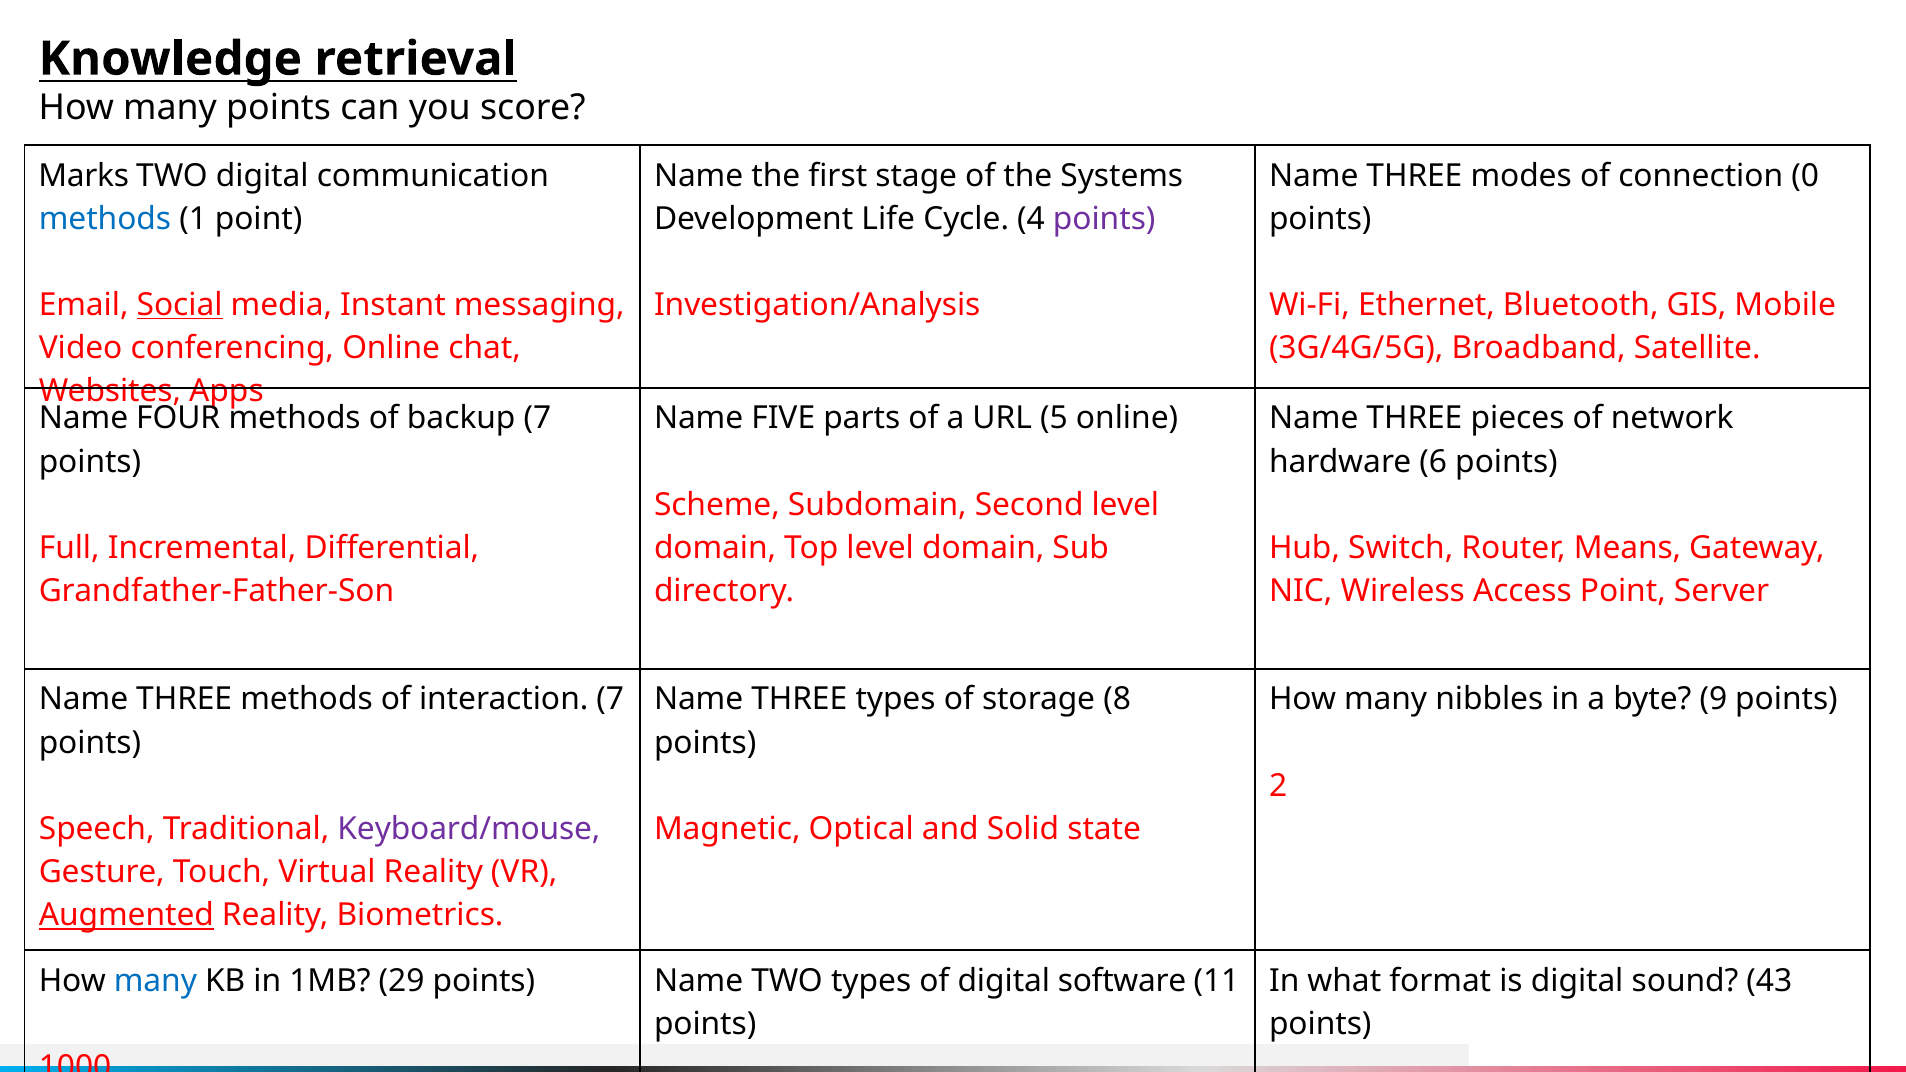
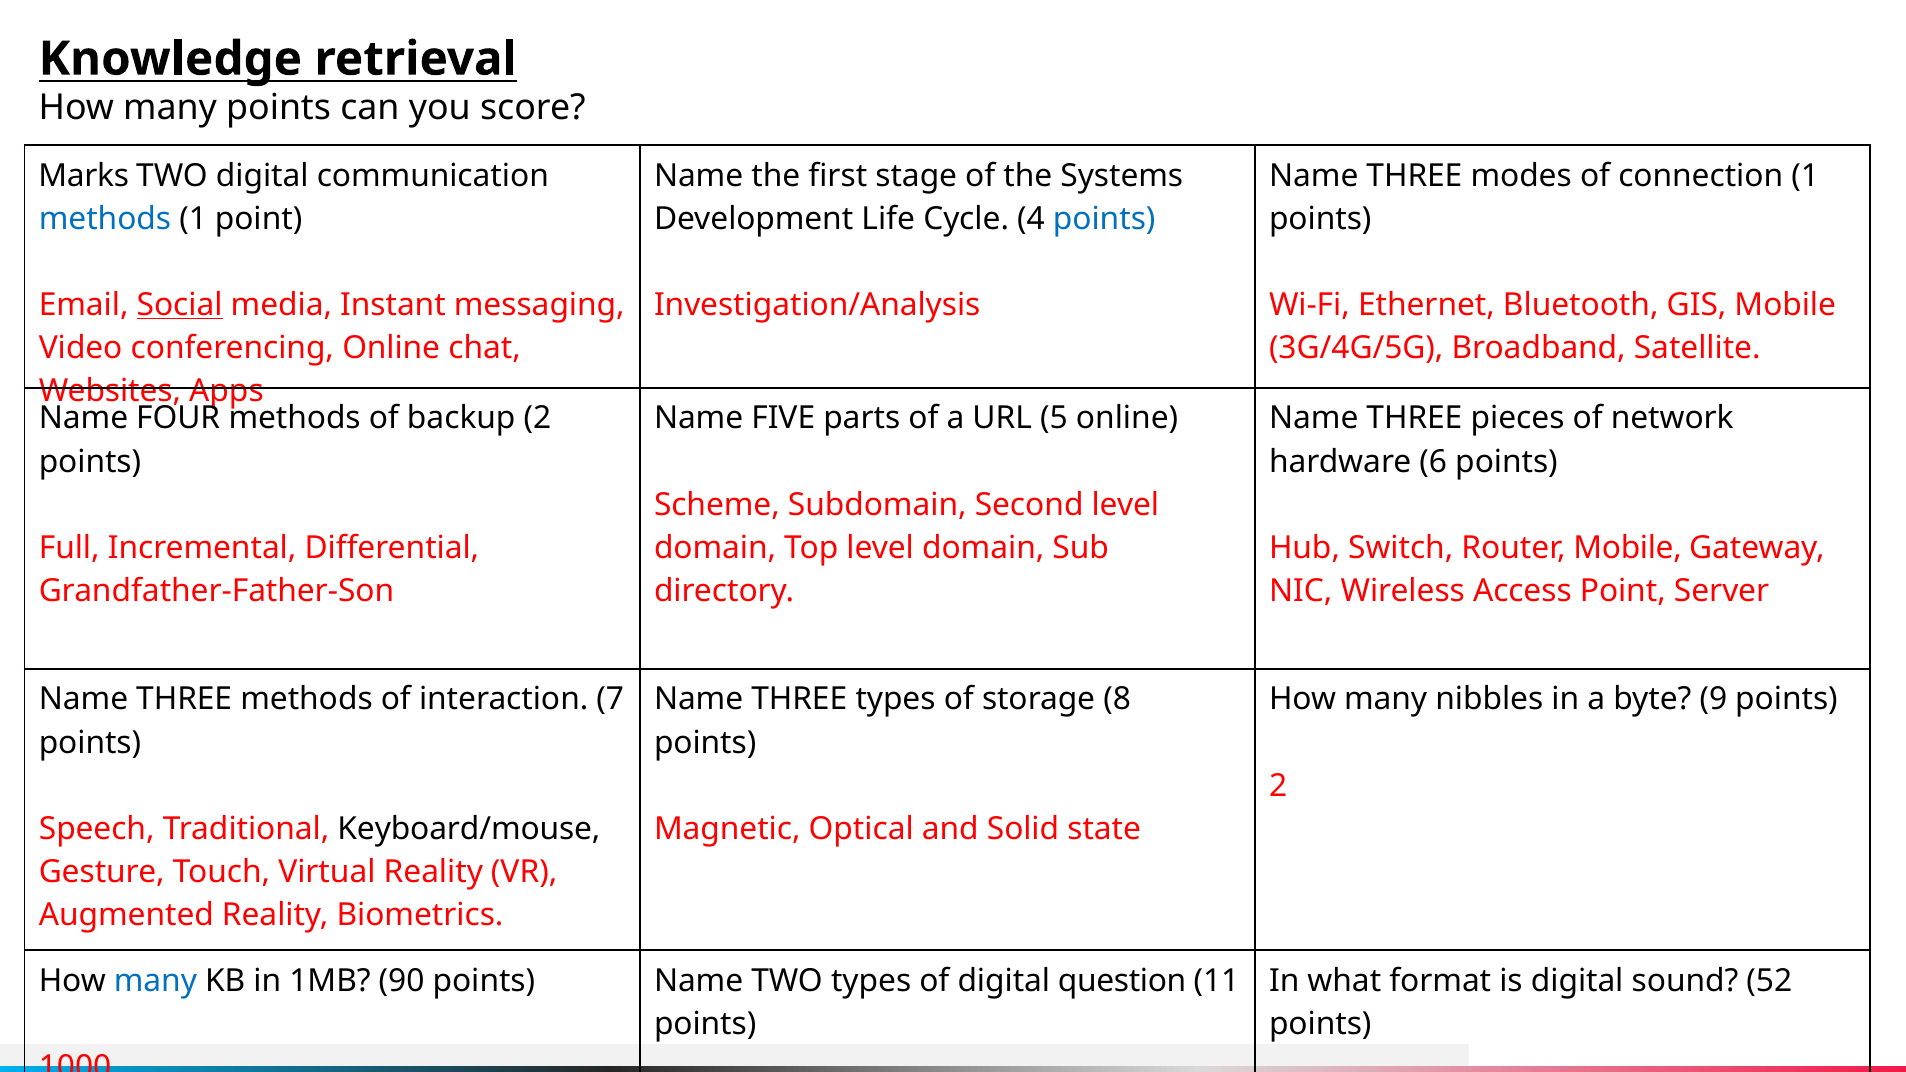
connection 0: 0 -> 1
points at (1104, 219) colour: purple -> blue
backup 7: 7 -> 2
Router Means: Means -> Mobile
Keyboard/mouse colour: purple -> black
Augmented underline: present -> none
29: 29 -> 90
software: software -> question
43: 43 -> 52
